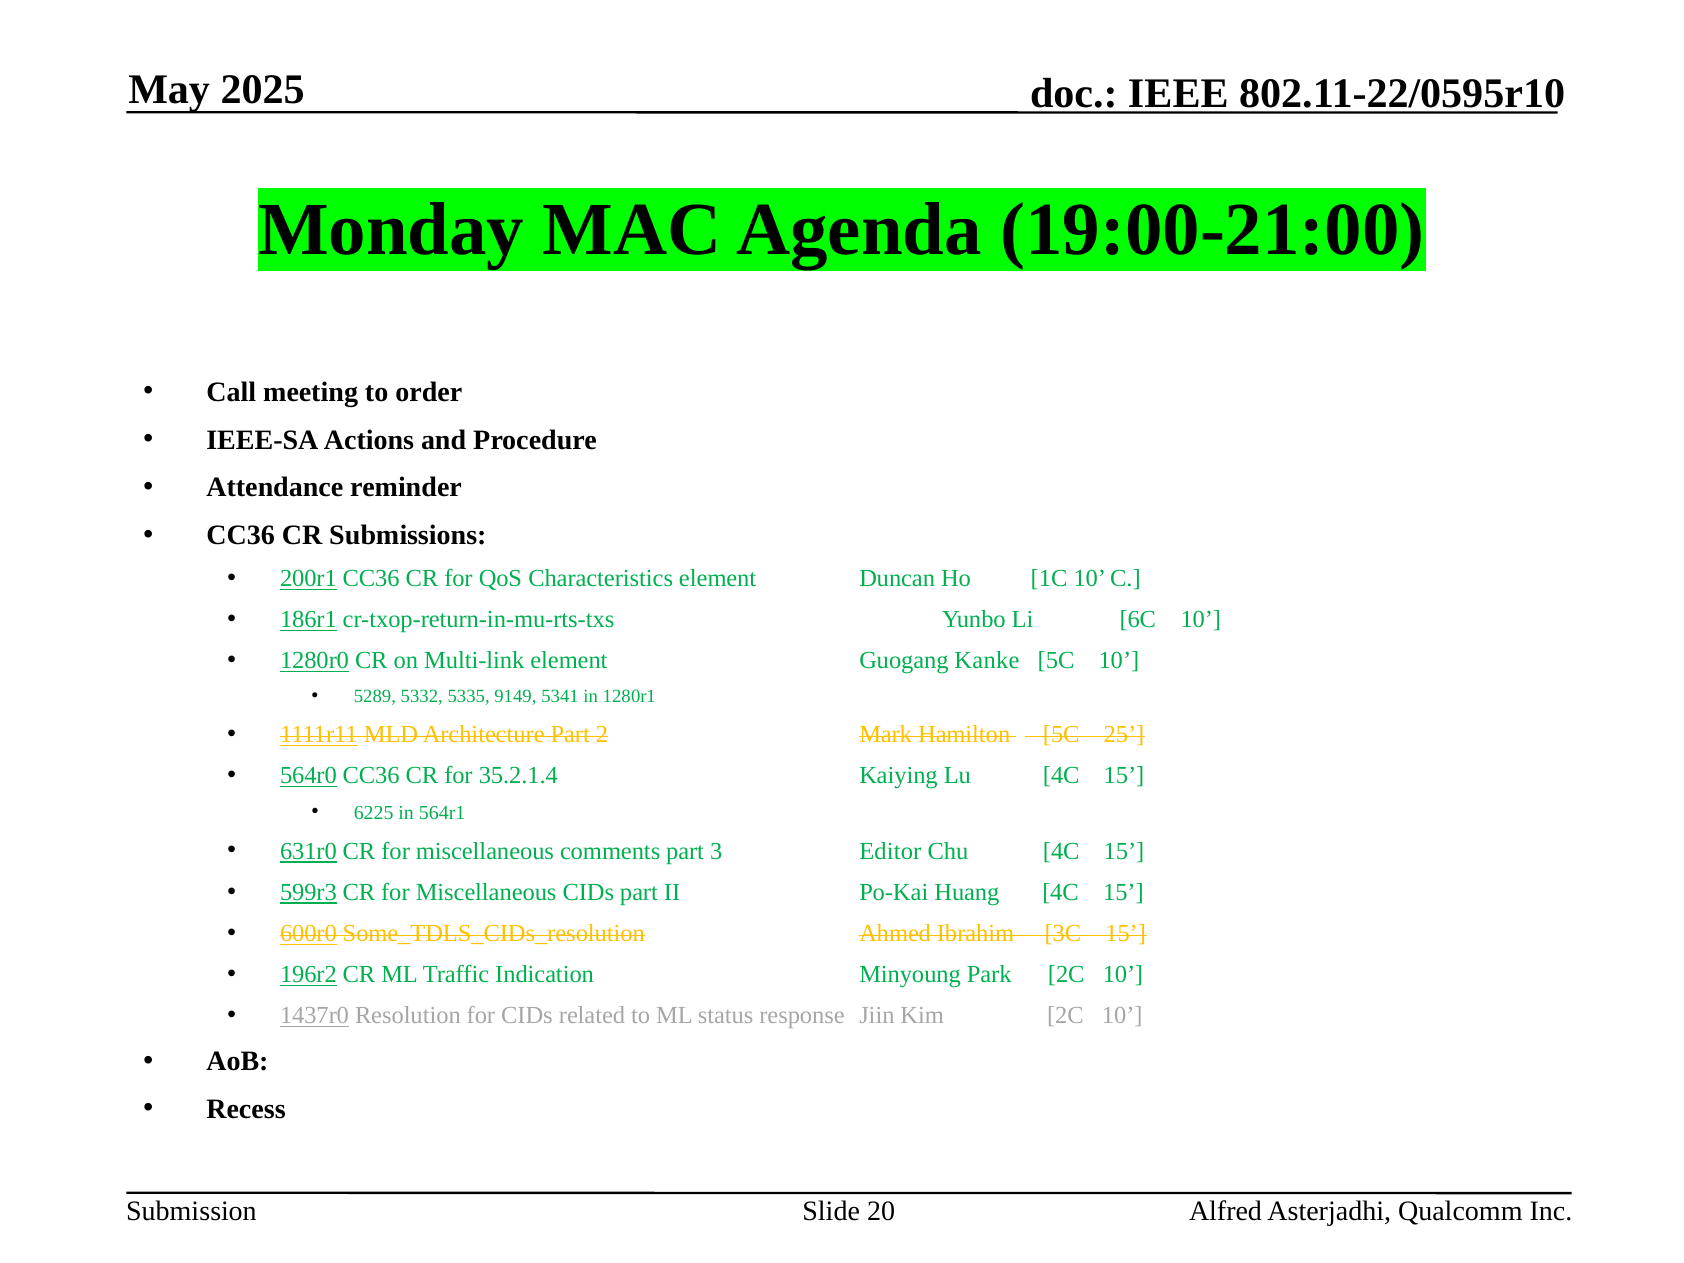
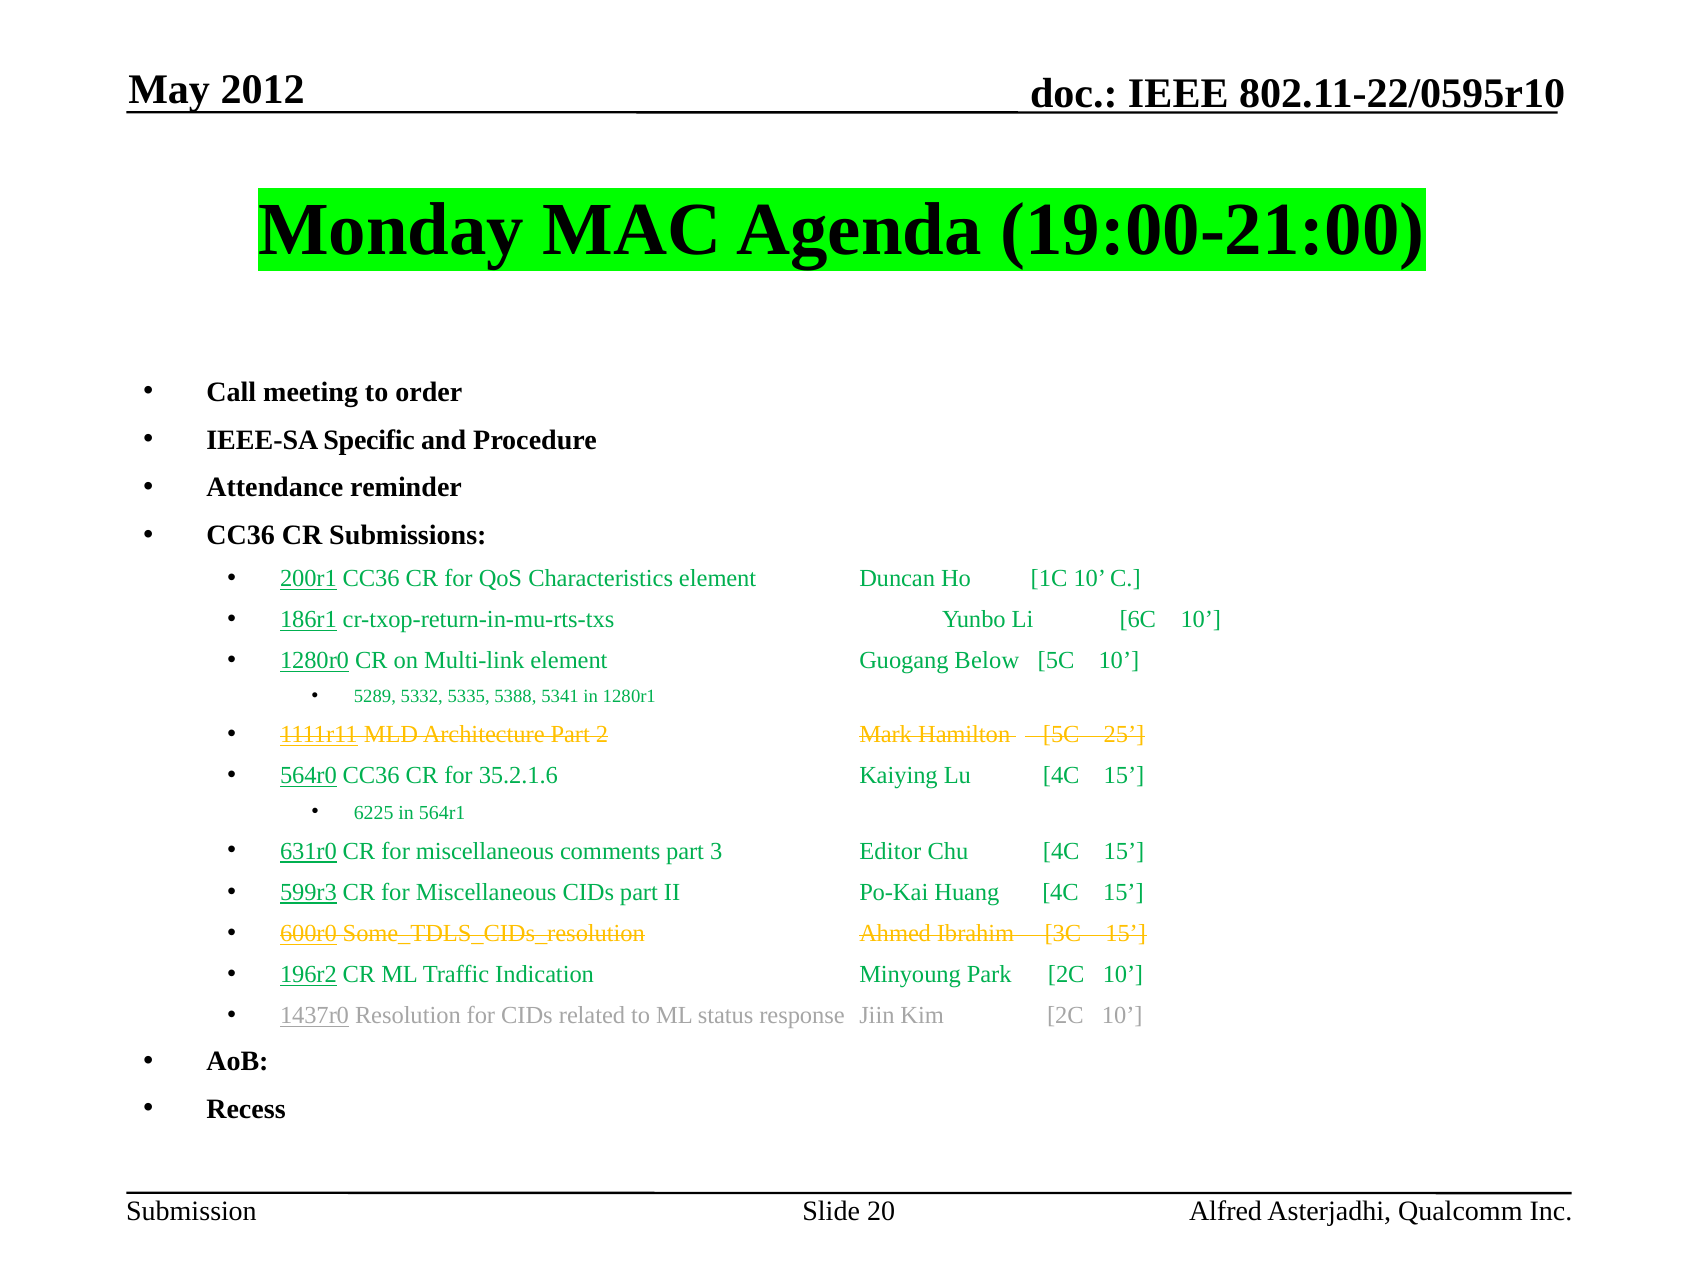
2025: 2025 -> 2012
Actions: Actions -> Specific
Kanke: Kanke -> Below
9149: 9149 -> 5388
35.2.1.4: 35.2.1.4 -> 35.2.1.6
